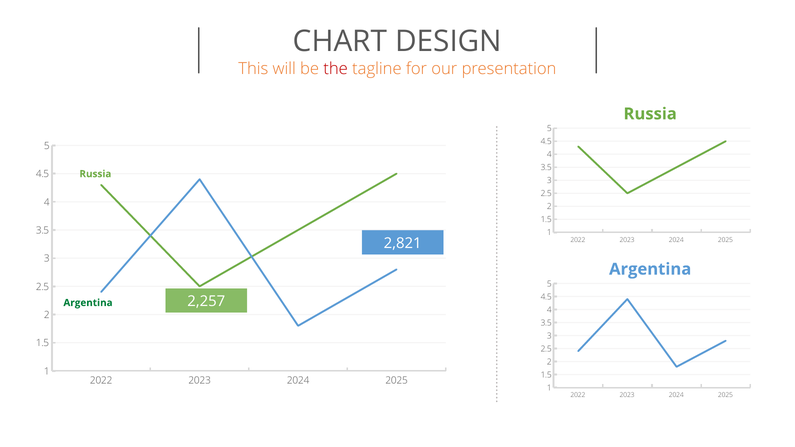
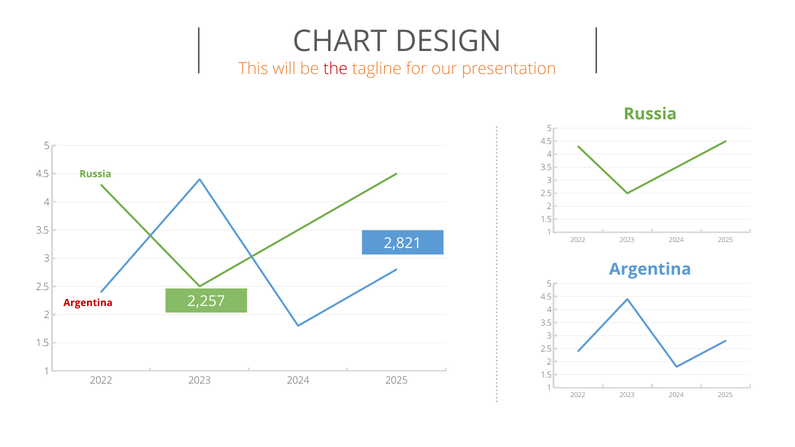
Argentina at (88, 303) colour: green -> red
